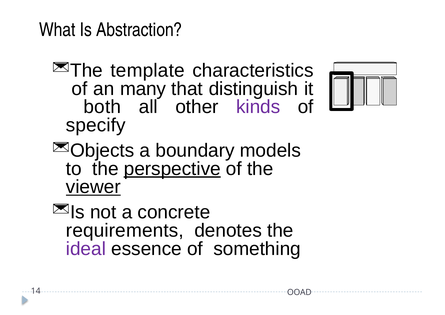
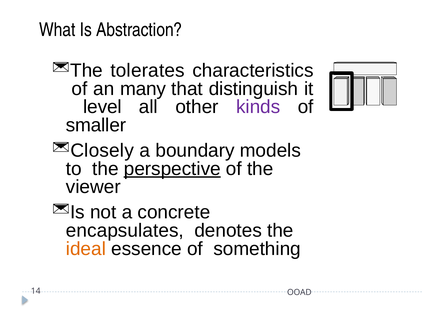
template: template -> tolerates
both: both -> level
specify: specify -> smaller
Objects: Objects -> Closely
viewer underline: present -> none
requirements: requirements -> encapsulates
ideal colour: purple -> orange
